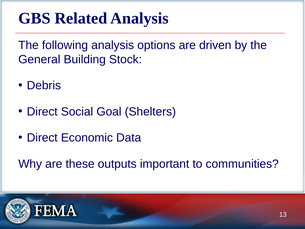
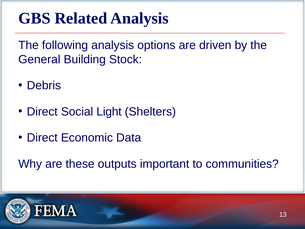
Goal: Goal -> Light
